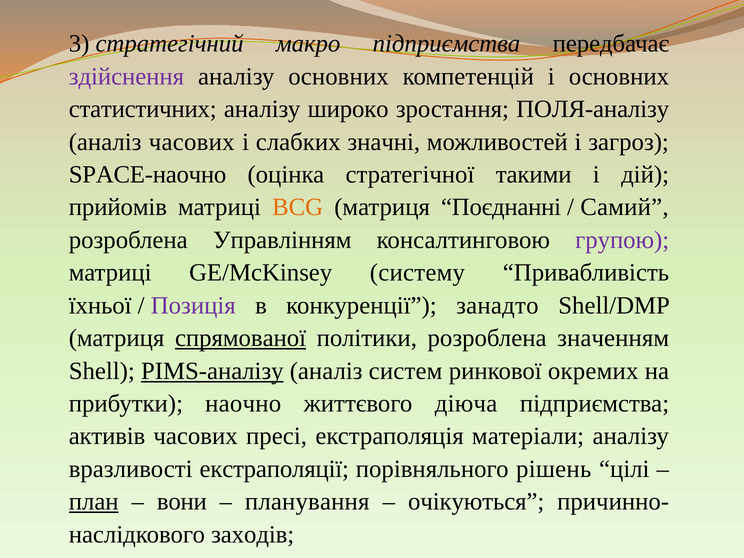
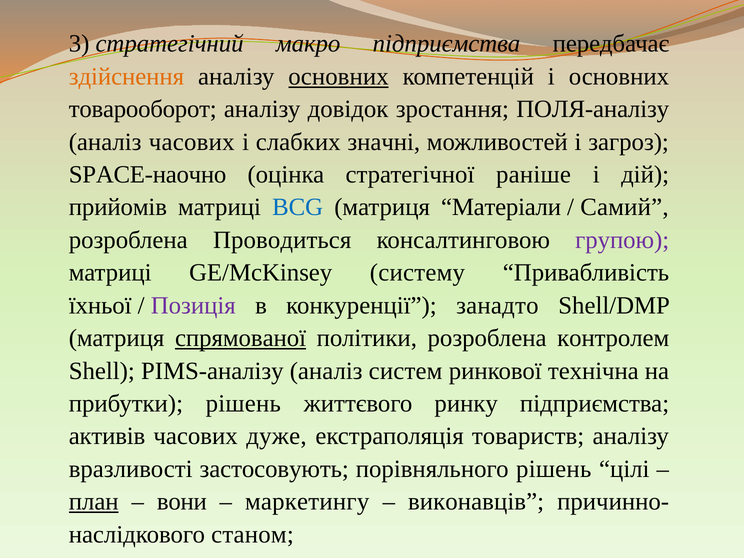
здійснення colour: purple -> orange
основних at (338, 76) underline: none -> present
статистичних: статистичних -> товарооборот
широко: широко -> довідок
такими: такими -> раніше
BCG colour: orange -> blue
Поєднанні: Поєднанні -> Матеріали
Управлінням: Управлінням -> Проводиться
значенням: значенням -> контролем
PIMS-аналізу underline: present -> none
окремих: окремих -> технічна
прибутки наочно: наочно -> рішень
діюча: діюча -> ринку
пресі: пресі -> дуже
матеріали: матеріали -> товариств
екстраполяції: екстраполяції -> застосовують
планування: планування -> маркетингу
очікуються: очікуються -> виконавців
заходів: заходів -> станом
